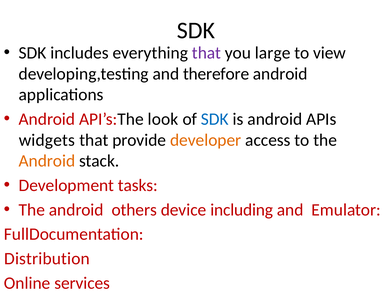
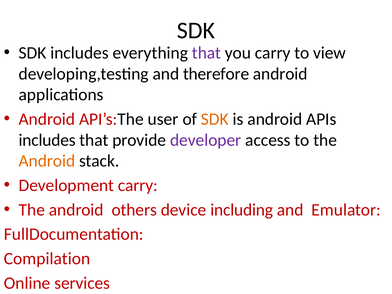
you large: large -> carry
look: look -> user
SDK at (215, 119) colour: blue -> orange
widgets at (47, 140): widgets -> includes
developer colour: orange -> purple
Development tasks: tasks -> carry
Distribution: Distribution -> Compilation
